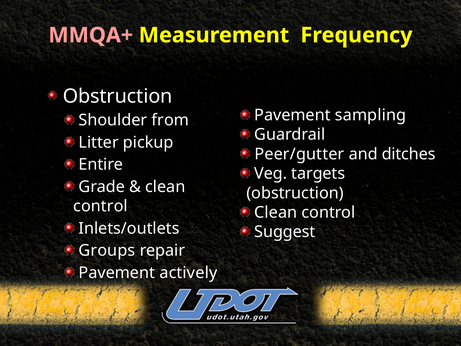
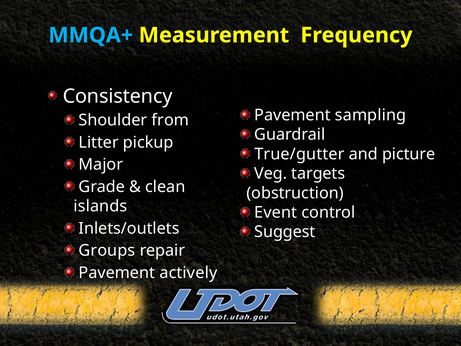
MMQA+ colour: pink -> light blue
Obstruction at (118, 96): Obstruction -> Consistency
Peer/gutter: Peer/gutter -> True/gutter
ditches: ditches -> picture
Entire: Entire -> Major
control at (100, 206): control -> islands
Clean at (276, 212): Clean -> Event
